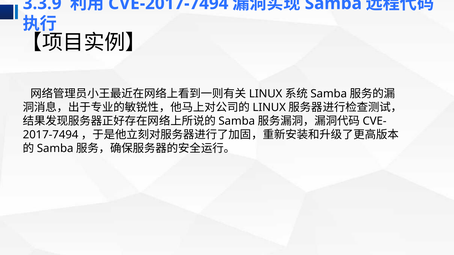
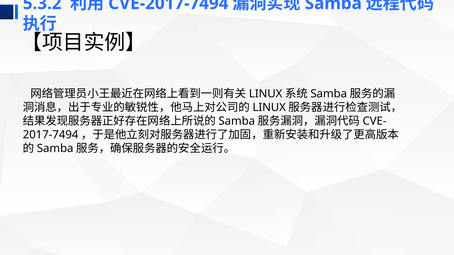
3.3.9: 3.3.9 -> 5.3.2
